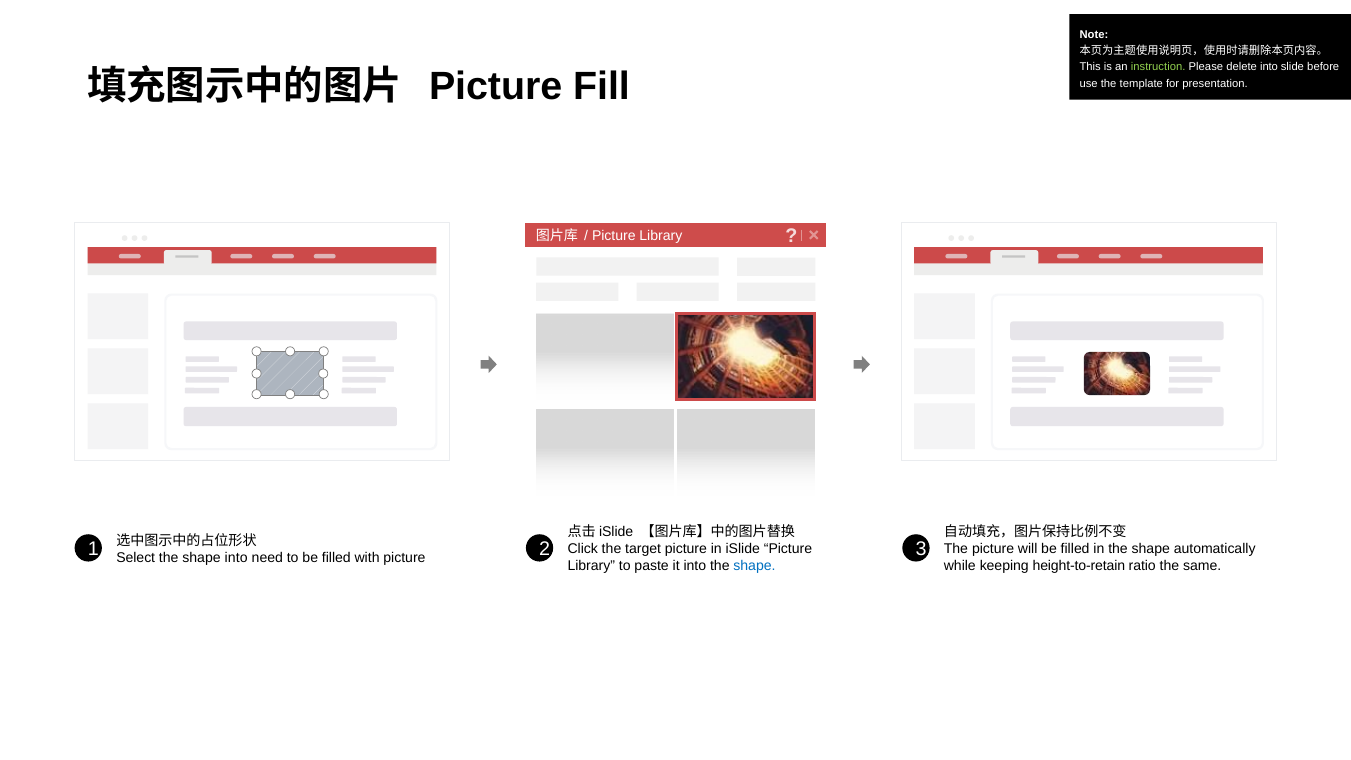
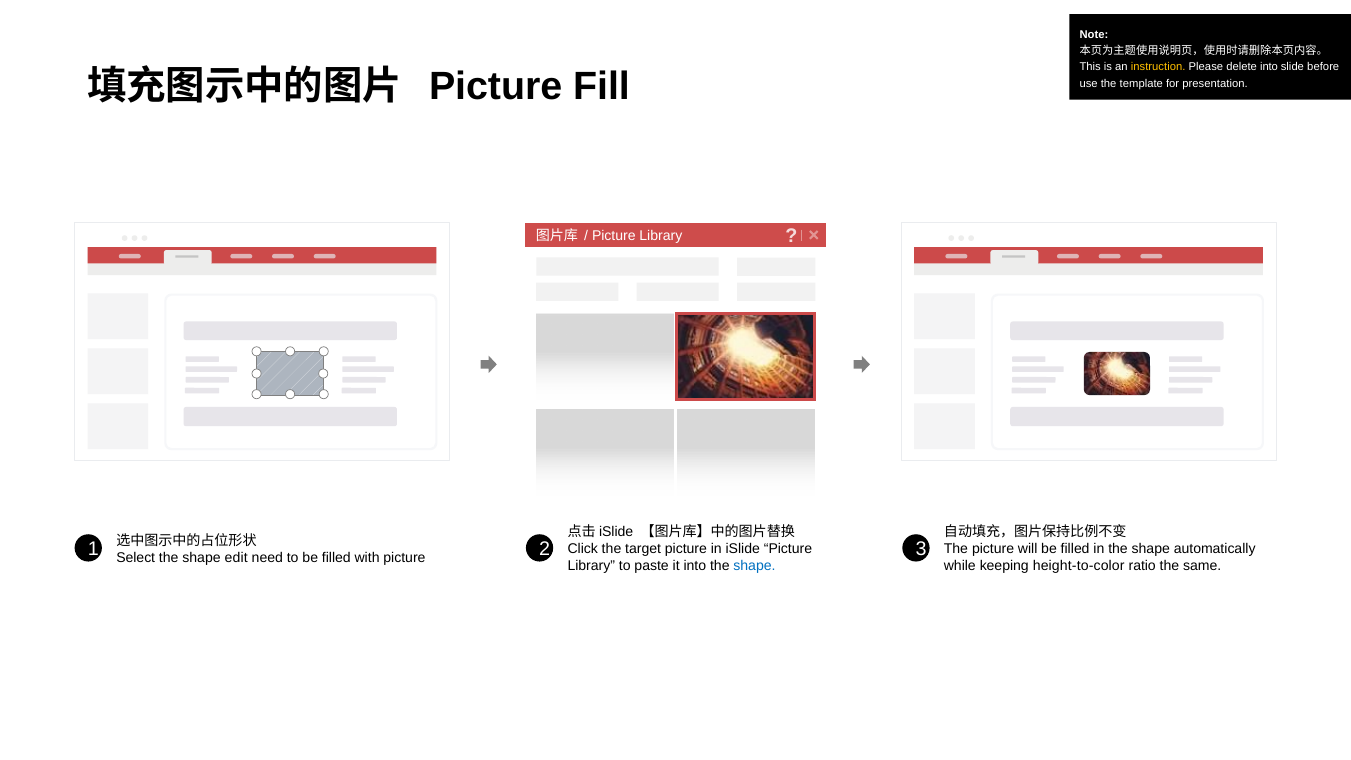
instruction colour: light green -> yellow
shape into: into -> edit
height-to-retain: height-to-retain -> height-to-color
